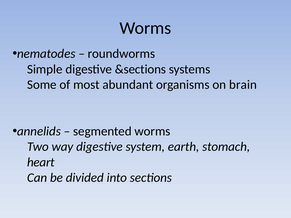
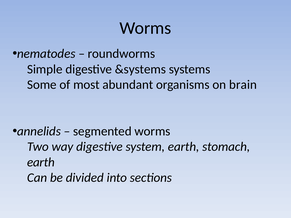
&sections: &sections -> &systems
heart at (41, 162): heart -> earth
